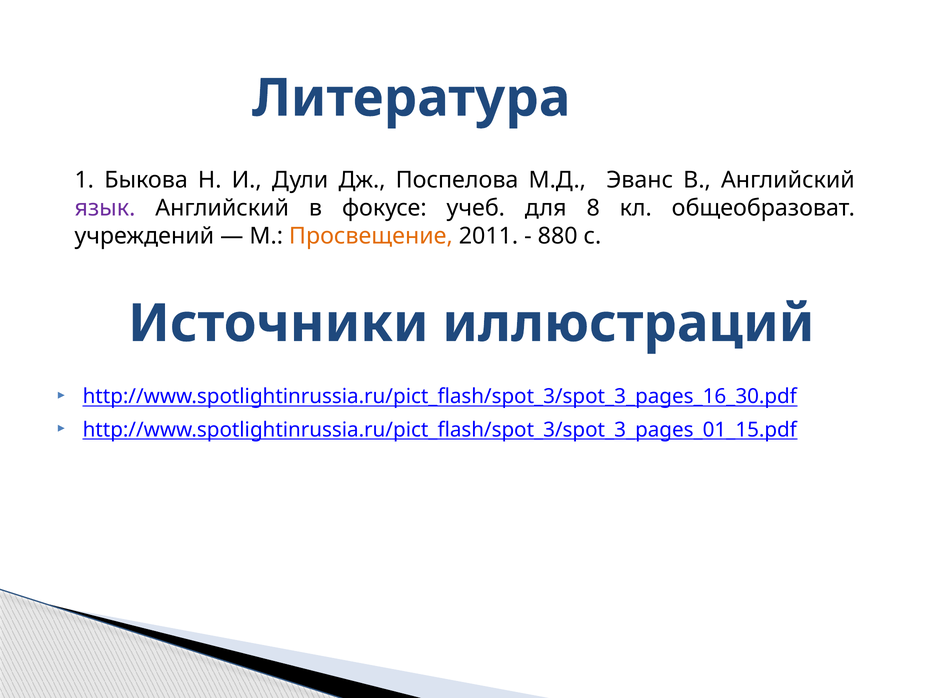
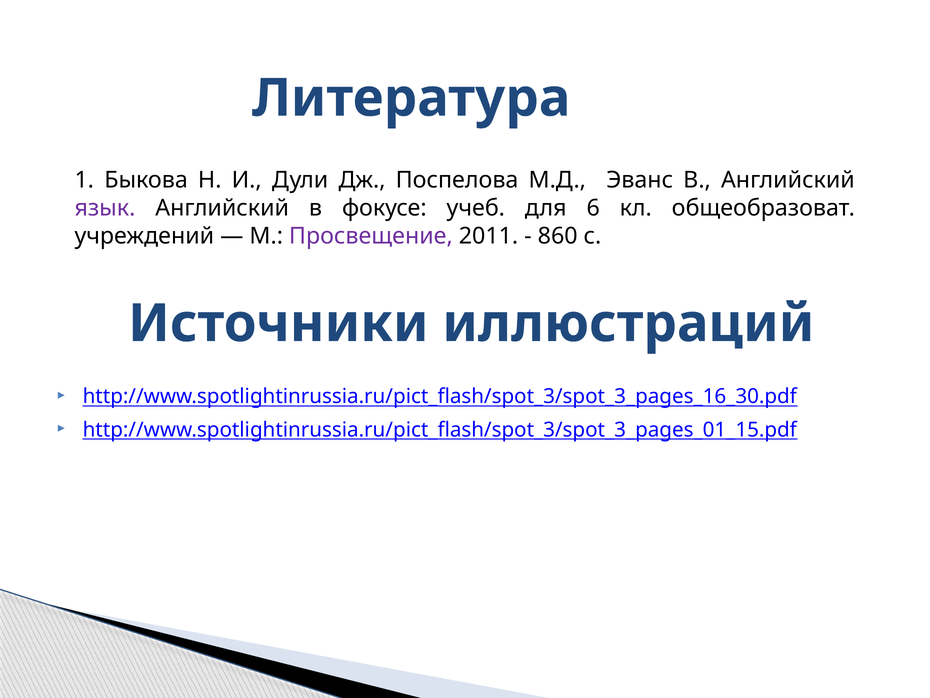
8: 8 -> 6
Просвещение colour: orange -> purple
880: 880 -> 860
